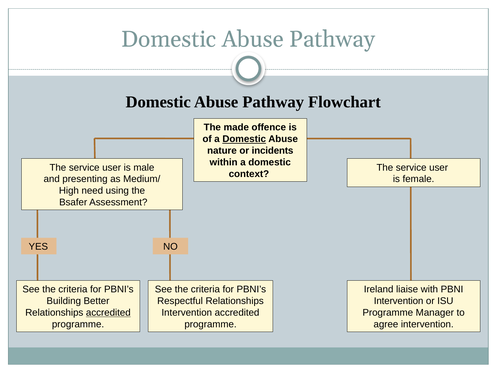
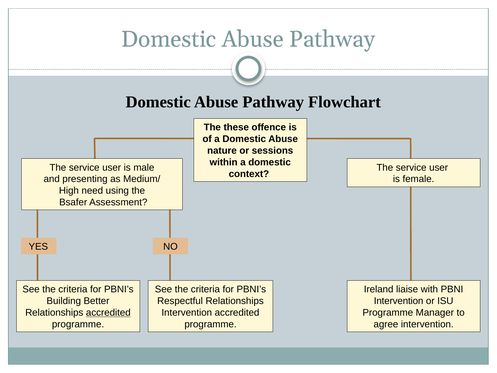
made: made -> these
Domestic at (244, 139) underline: present -> none
incidents: incidents -> sessions
